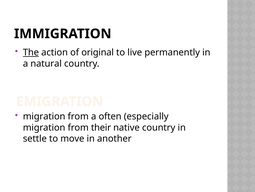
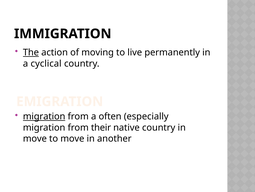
original: original -> moving
natural: natural -> cyclical
migration at (44, 116) underline: none -> present
settle at (35, 138): settle -> move
